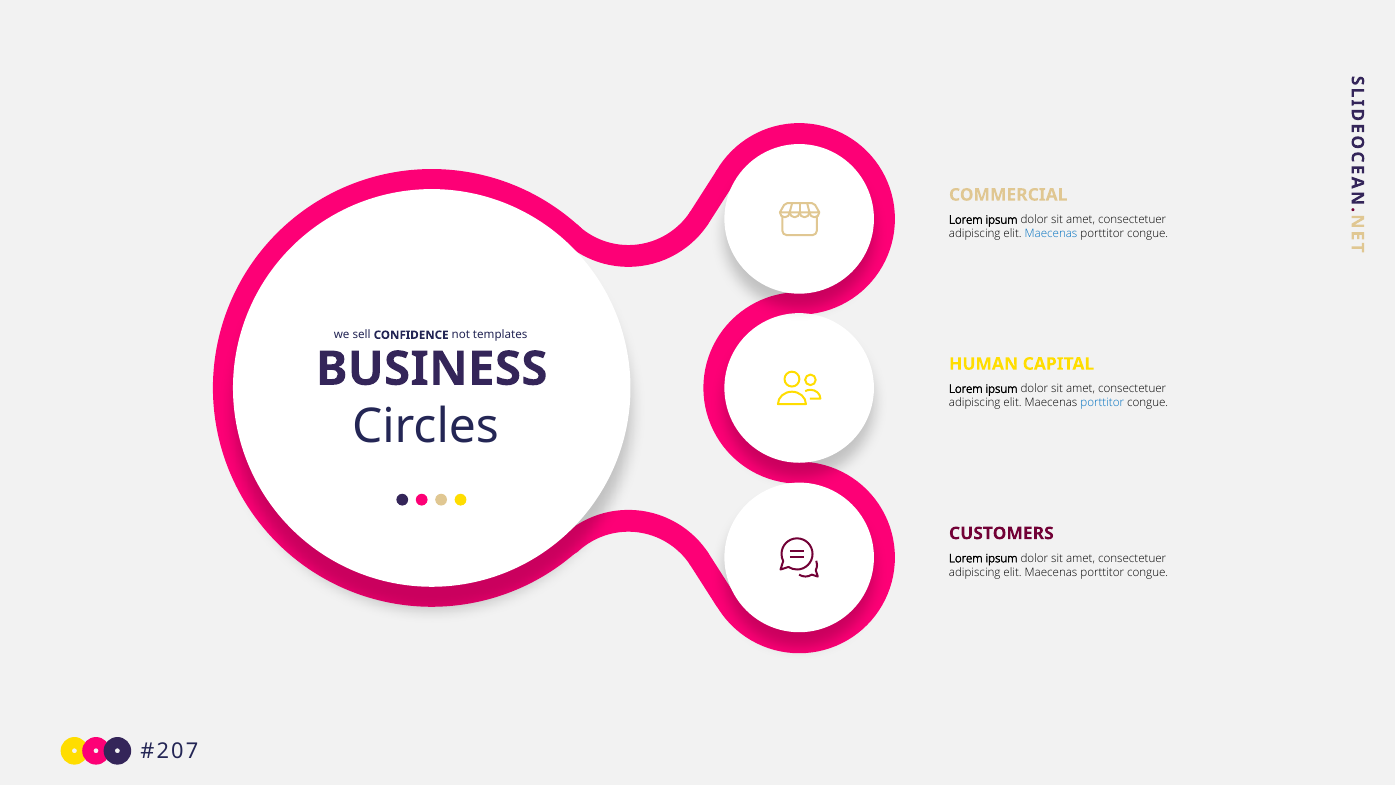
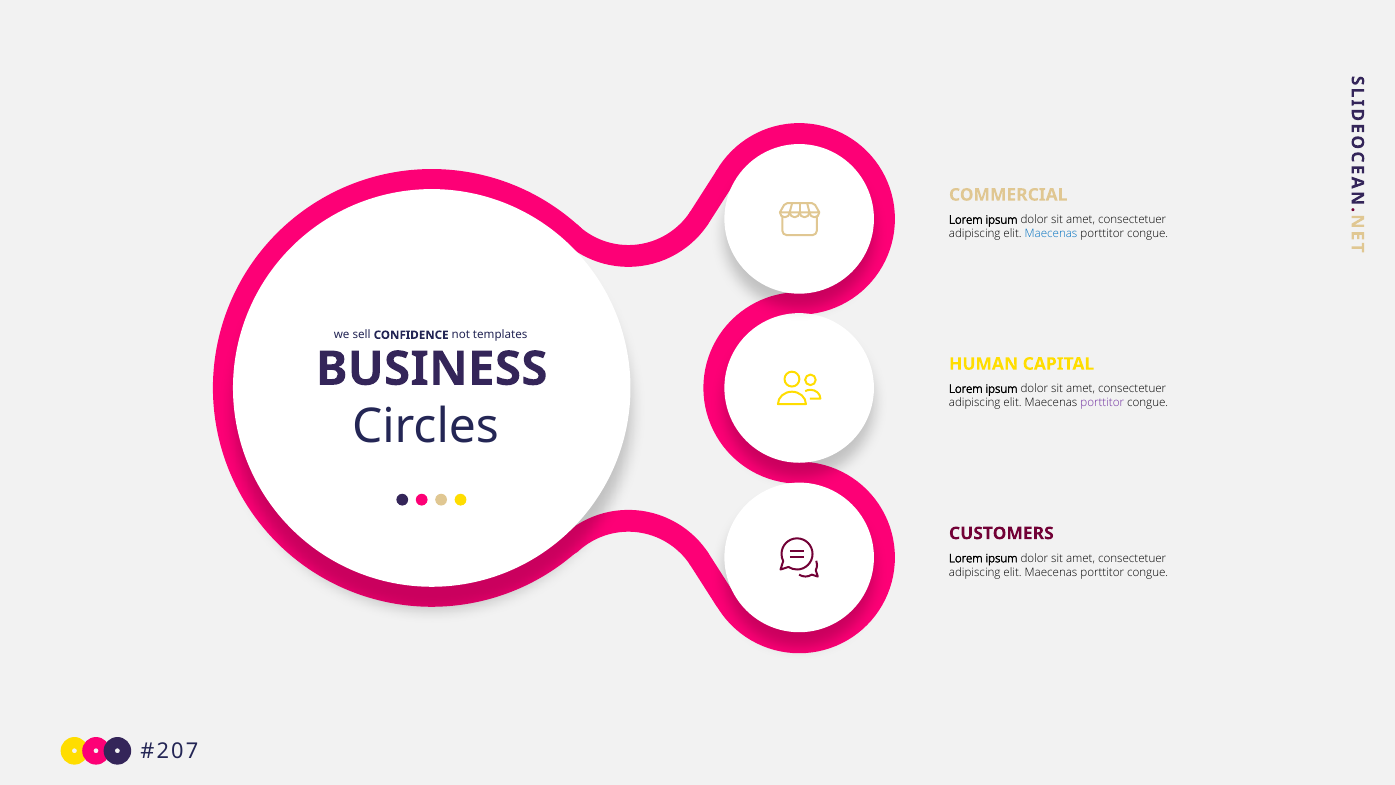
porttitor at (1102, 403) colour: blue -> purple
